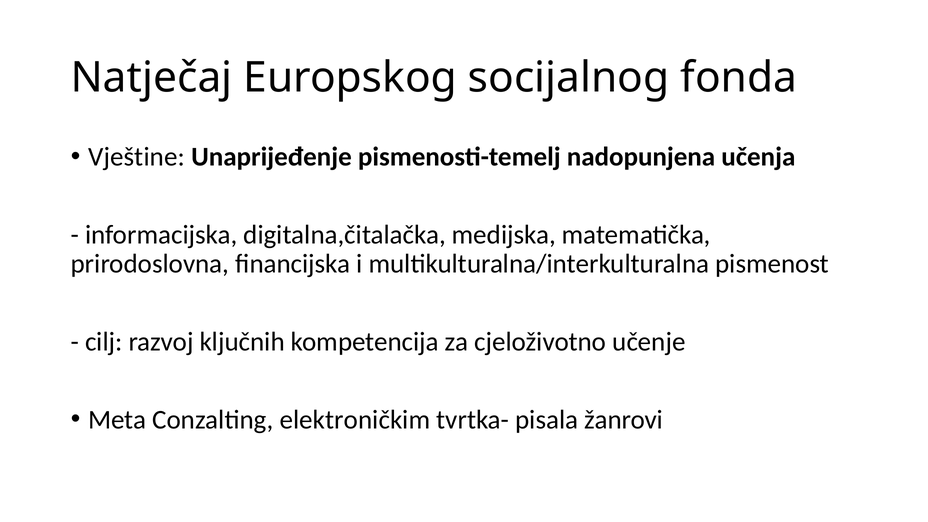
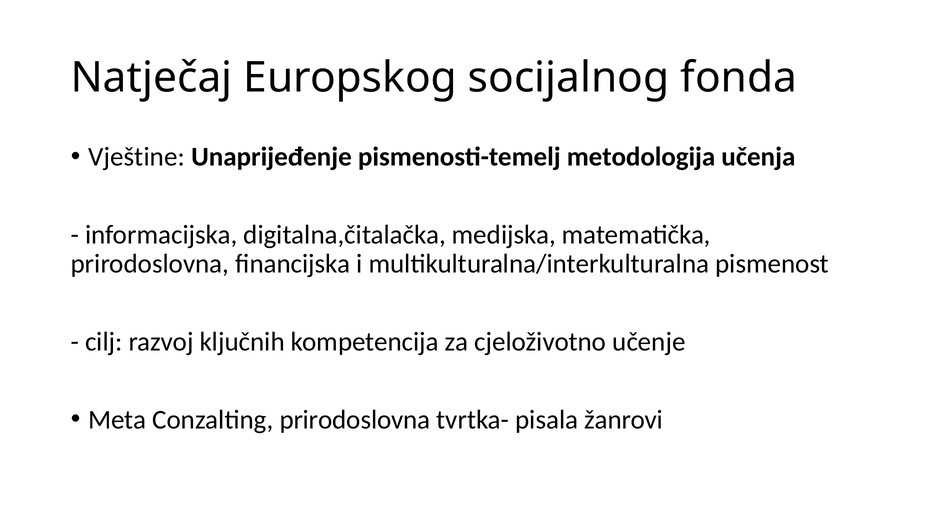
nadopunjena: nadopunjena -> metodologija
Conzalting elektroničkim: elektroničkim -> prirodoslovna
